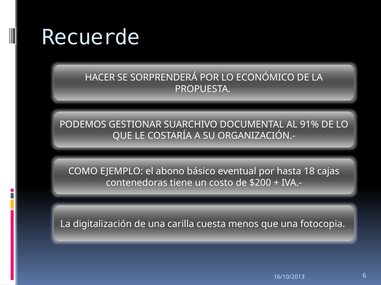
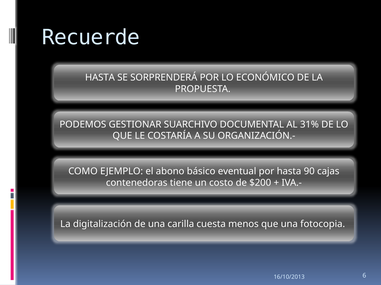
HACER at (100, 78): HACER -> HASTA
91%: 91% -> 31%
18: 18 -> 90
